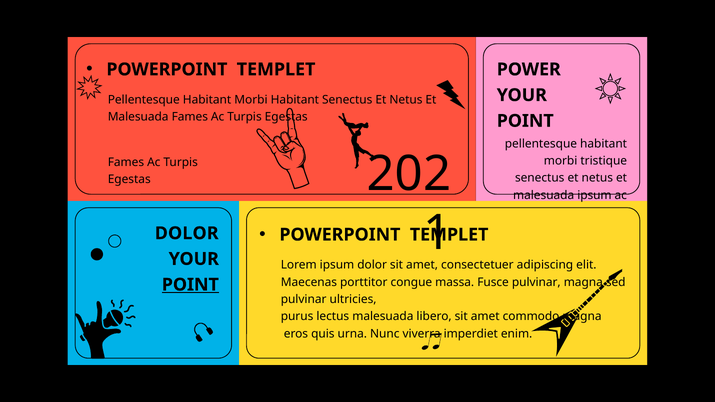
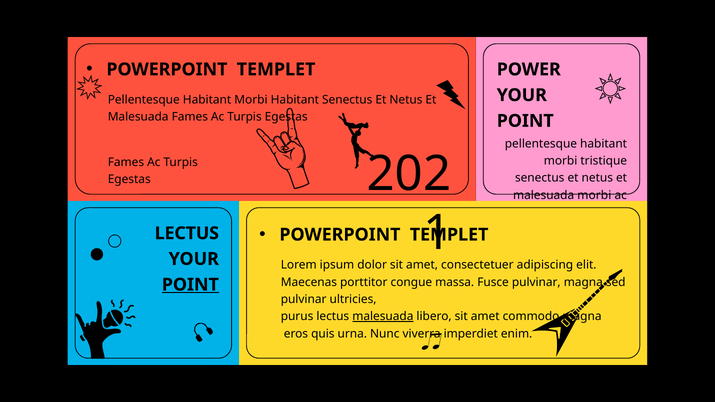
malesuada ipsum: ipsum -> morbi
DOLOR at (187, 233): DOLOR -> LECTUS
malesuada at (383, 317) underline: none -> present
